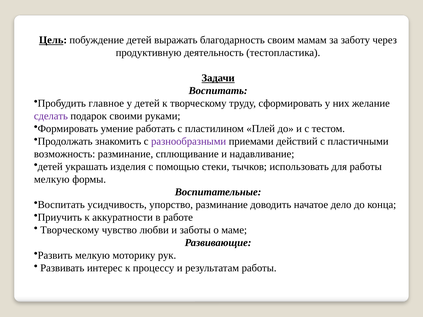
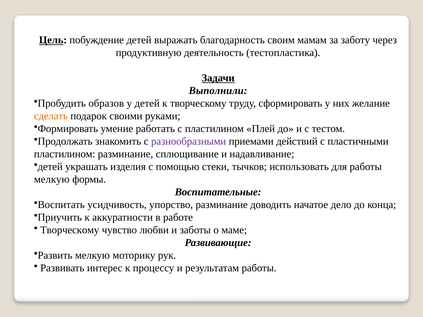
Воспитать at (218, 91): Воспитать -> Выполнили
главное: главное -> образов
сделать colour: purple -> orange
возможность at (65, 154): возможность -> пластилином
